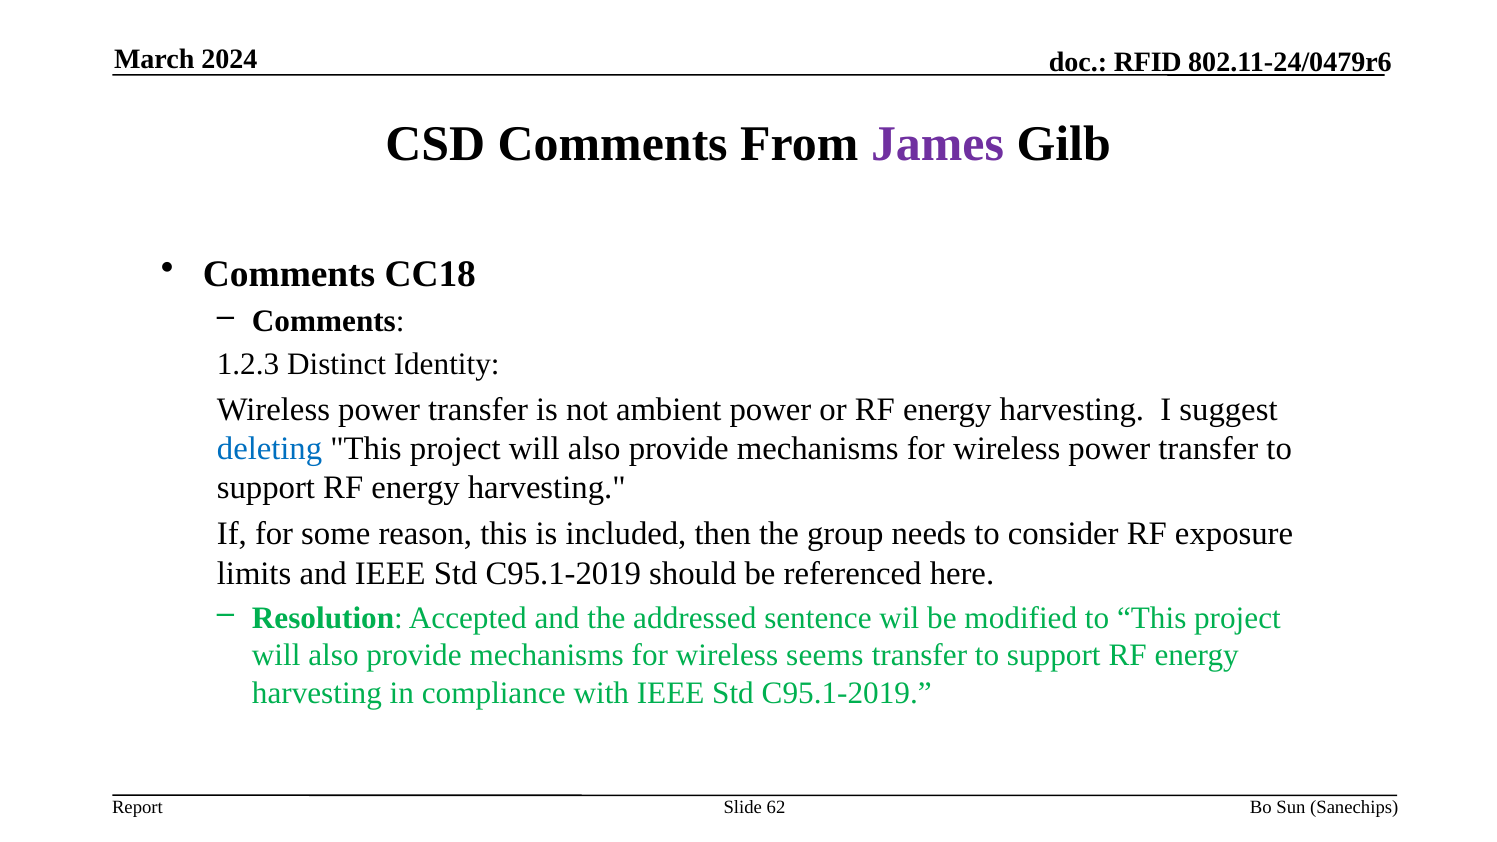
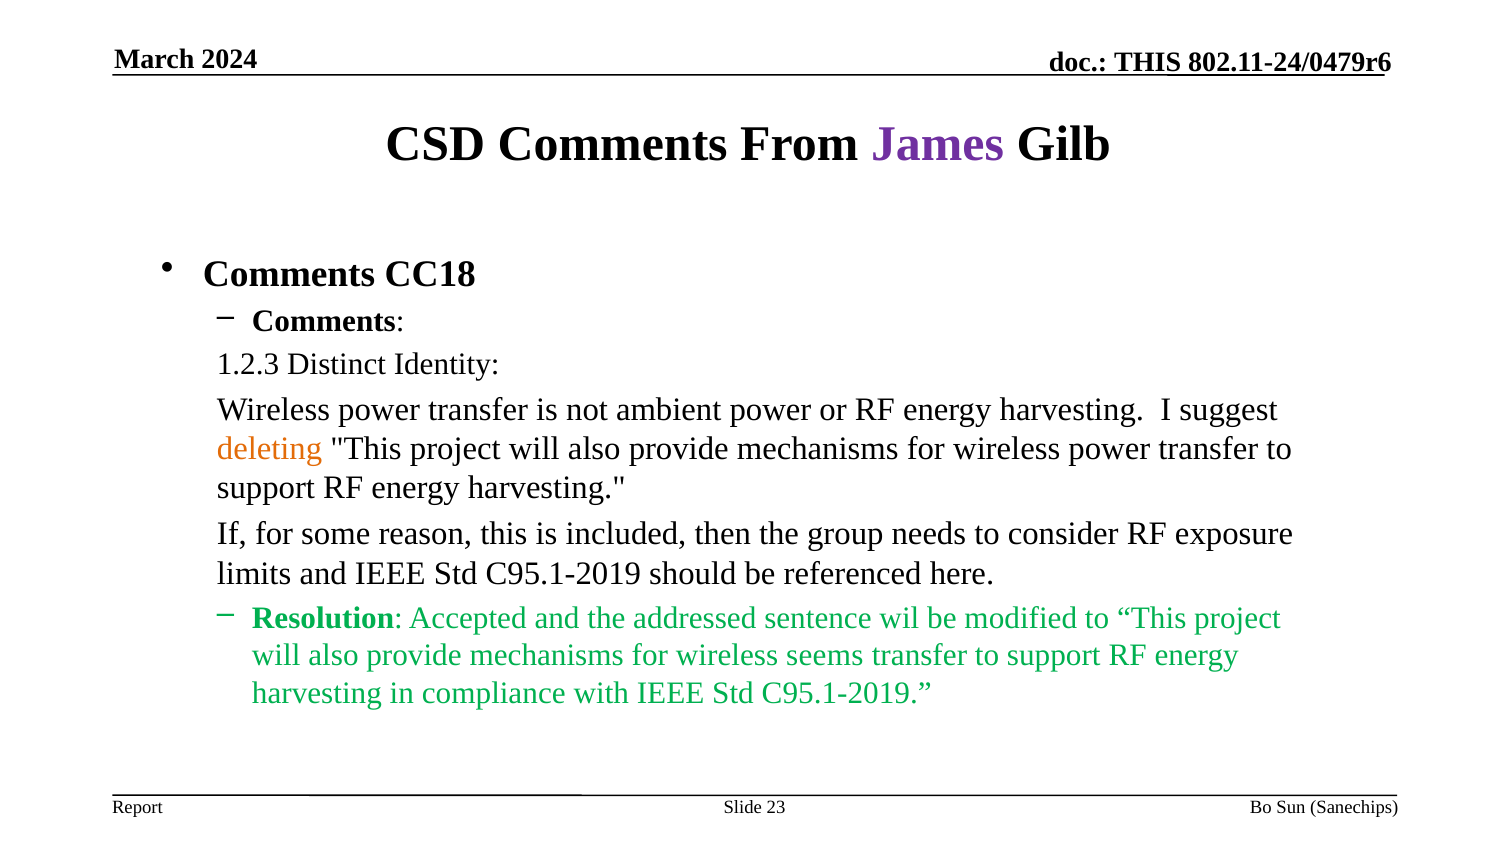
RFID at (1148, 62): RFID -> THIS
deleting colour: blue -> orange
62: 62 -> 23
